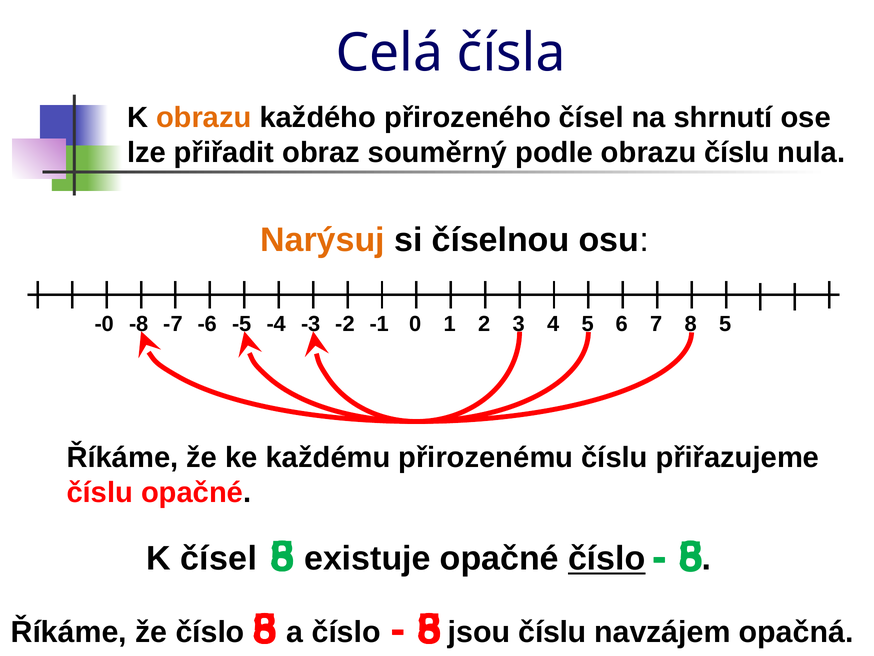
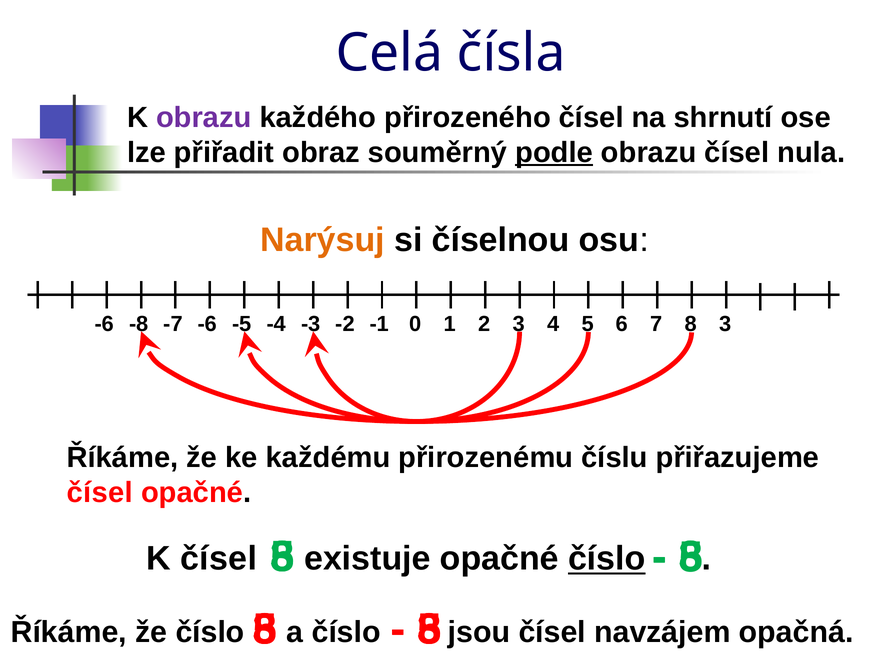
obrazu at (204, 117) colour: orange -> purple
podle underline: none -> present
obrazu číslu: číslu -> čísel
-0 at (104, 324): -0 -> -6
5 at (725, 324): 5 -> 3
číslu at (100, 492): číslu -> čísel
jsou číslu: číslu -> čísel
